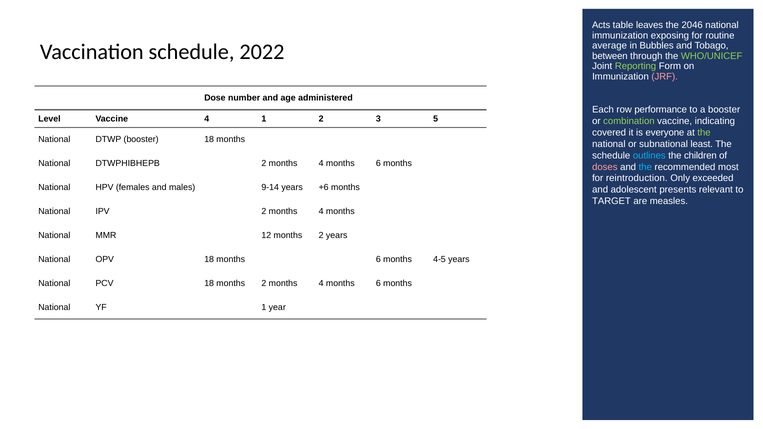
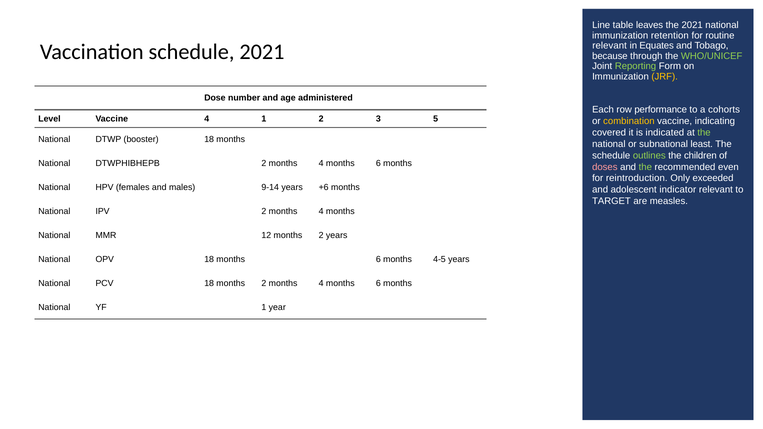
Acts: Acts -> Line
the 2046: 2046 -> 2021
exposing: exposing -> retention
average at (610, 46): average -> relevant
Bubbles: Bubbles -> Equates
schedule 2022: 2022 -> 2021
between: between -> because
JRF colour: pink -> yellow
a booster: booster -> cohorts
combination colour: light green -> yellow
everyone: everyone -> indicated
outlines colour: light blue -> light green
the at (645, 167) colour: light blue -> light green
most: most -> even
presents: presents -> indicator
